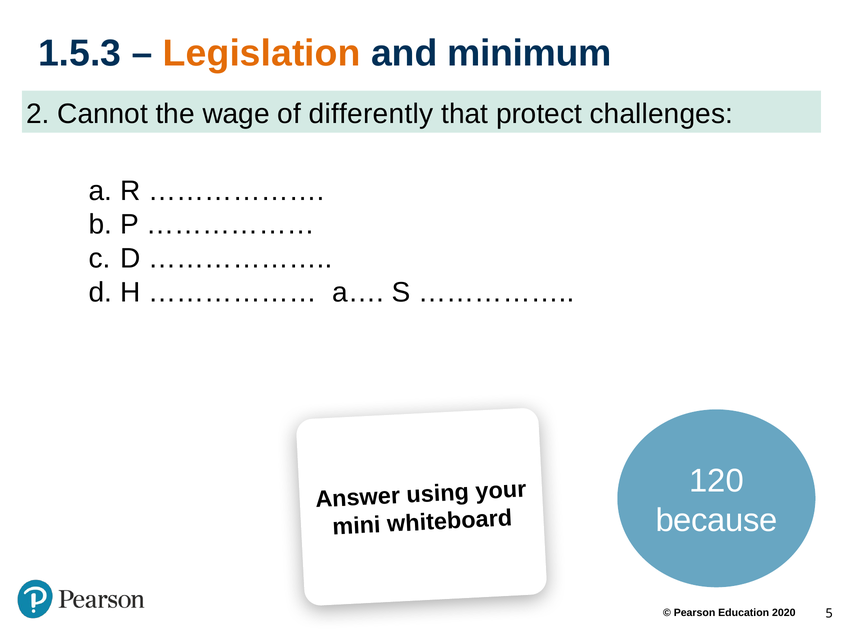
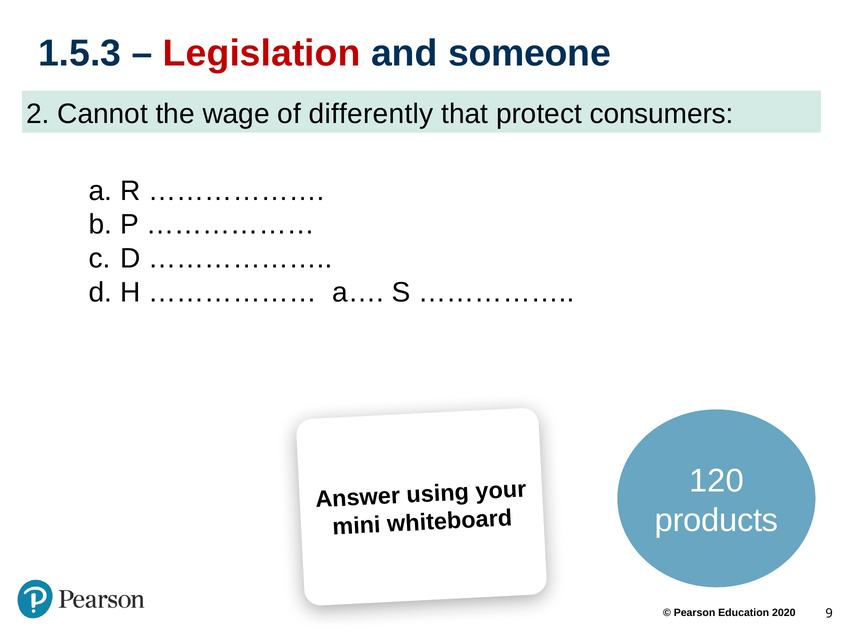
Legislation colour: orange -> red
minimum: minimum -> someone
challenges: challenges -> consumers
because: because -> products
5: 5 -> 9
